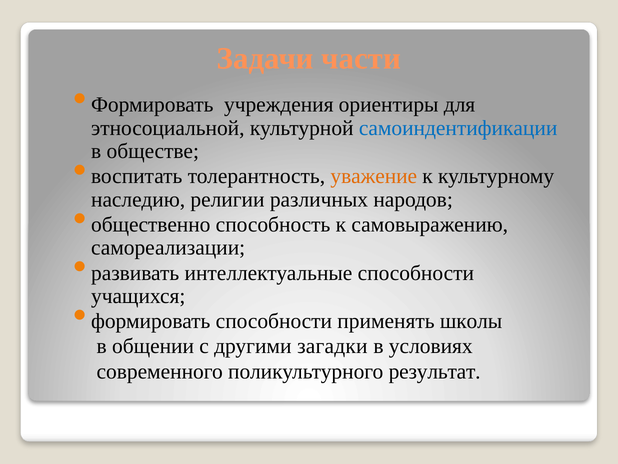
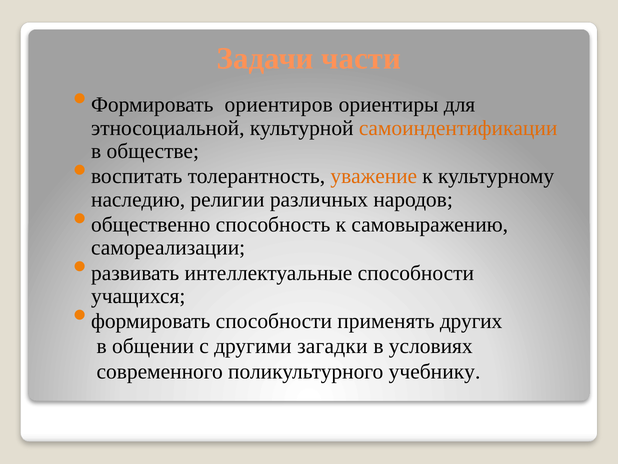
учреждения: учреждения -> ориентиров
самоиндентификации colour: blue -> orange
школы: школы -> других
результат: результат -> учебнику
